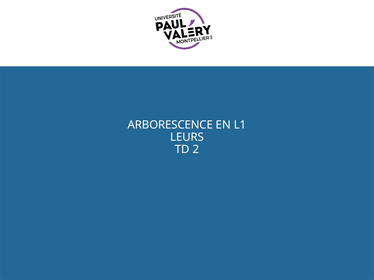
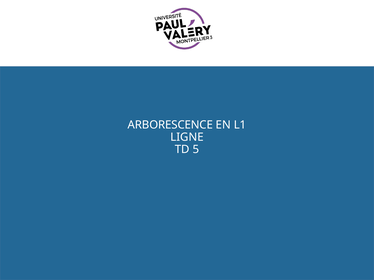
LEURS: LEURS -> LIGNE
2: 2 -> 5
